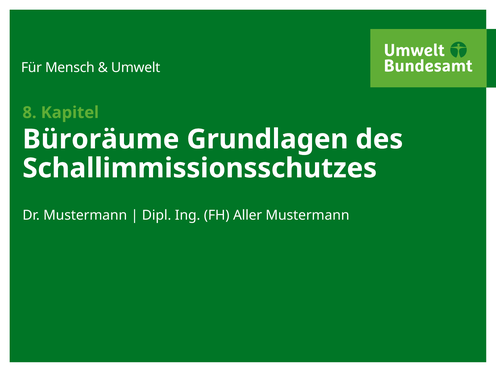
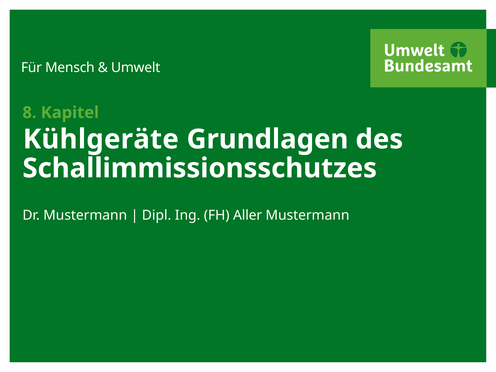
Büroräume: Büroräume -> Kühlgeräte
